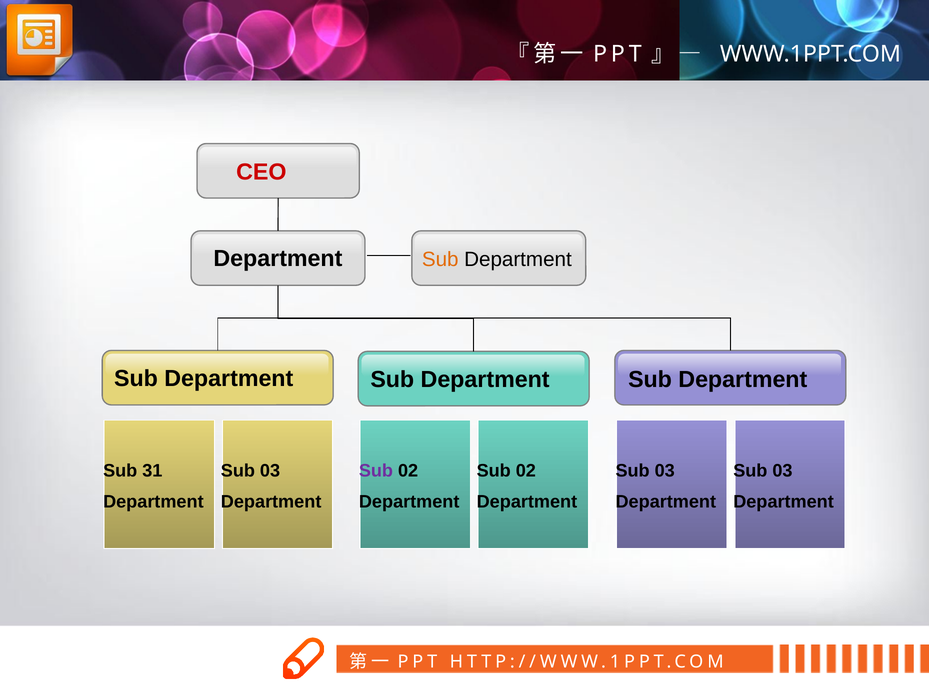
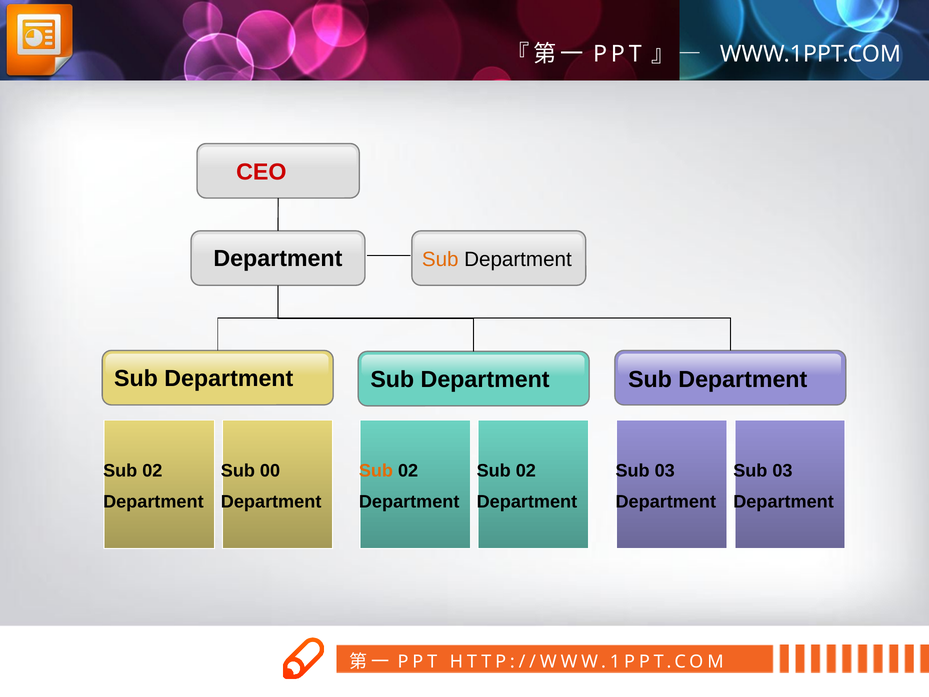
31 at (152, 471): 31 -> 02
03 at (270, 471): 03 -> 00
Sub at (376, 471) colour: purple -> orange
